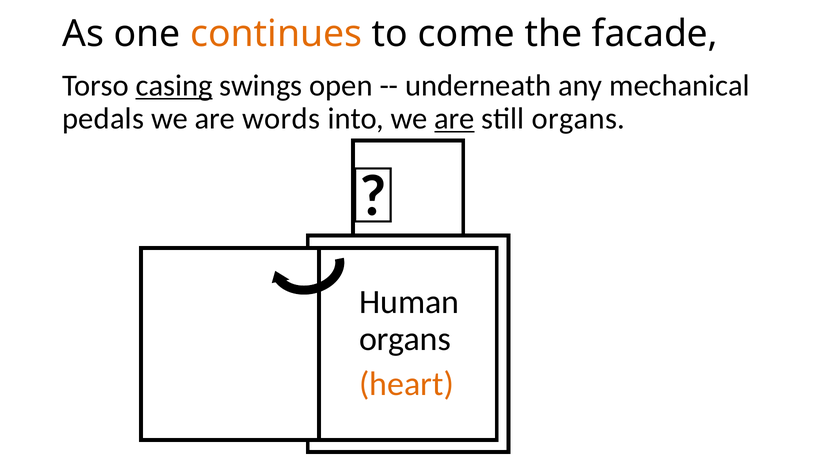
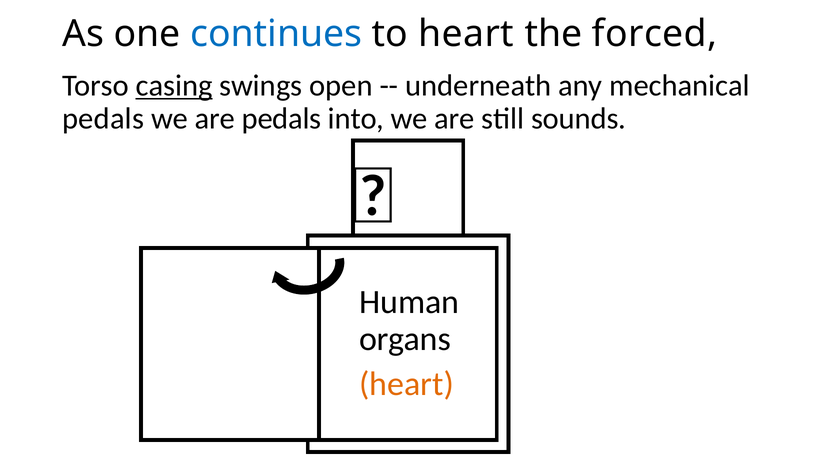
continues colour: orange -> blue
to come: come -> heart
facade: facade -> forced
are words: words -> pedals
are at (455, 119) underline: present -> none
still organs: organs -> sounds
